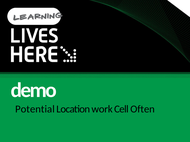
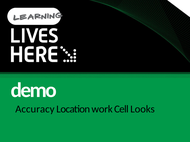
Potential: Potential -> Accuracy
Often: Often -> Looks
